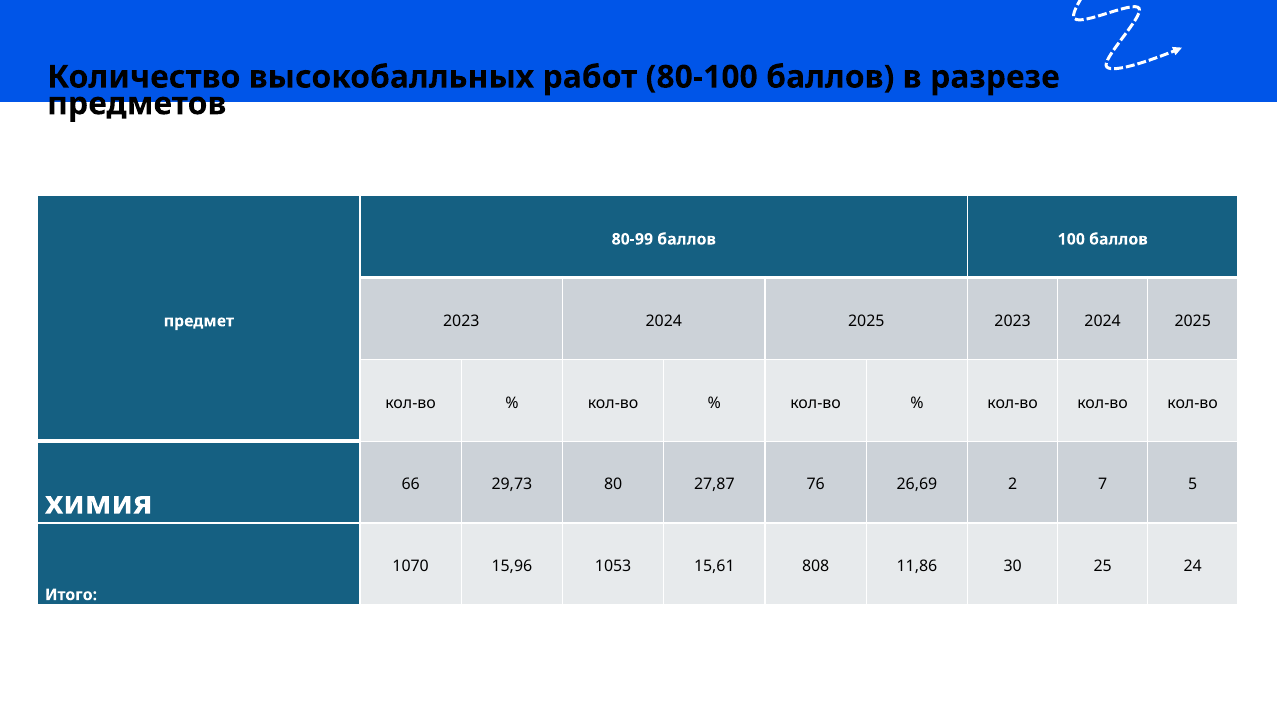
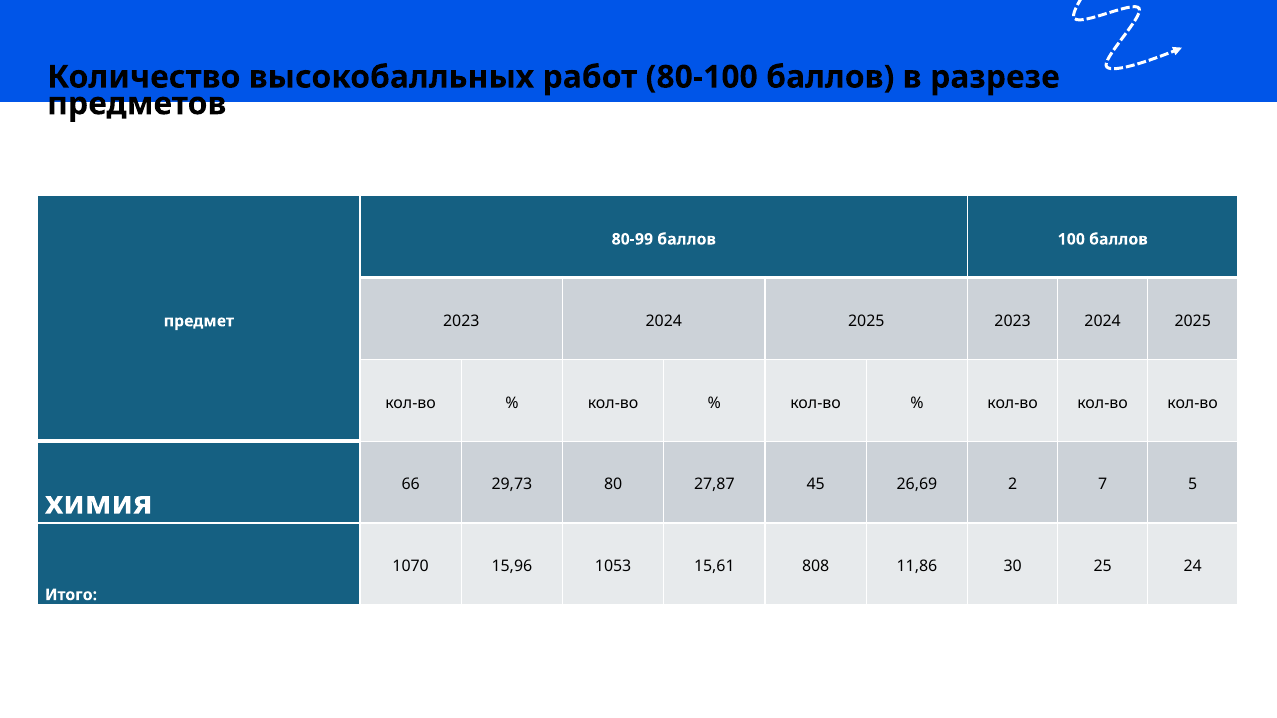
76: 76 -> 45
